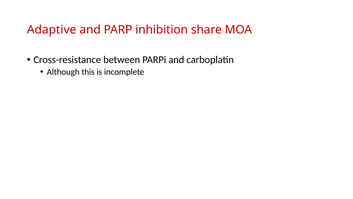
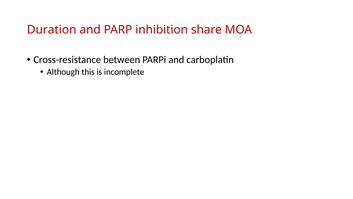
Adaptive: Adaptive -> Duration
